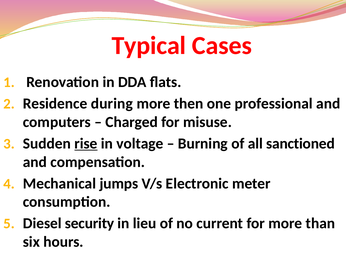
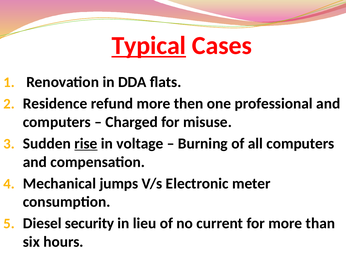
Typical underline: none -> present
during: during -> refund
all sanctioned: sanctioned -> computers
